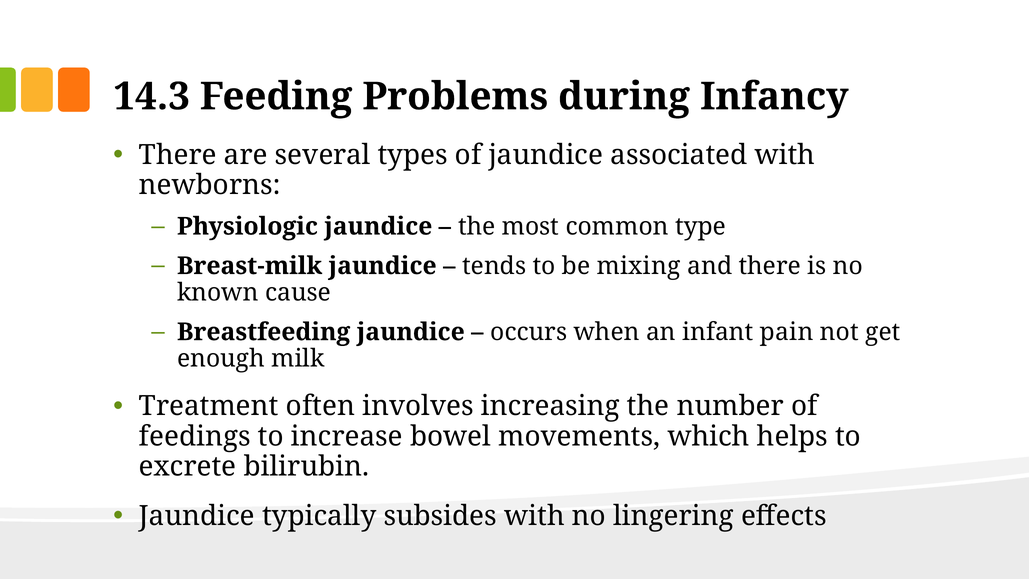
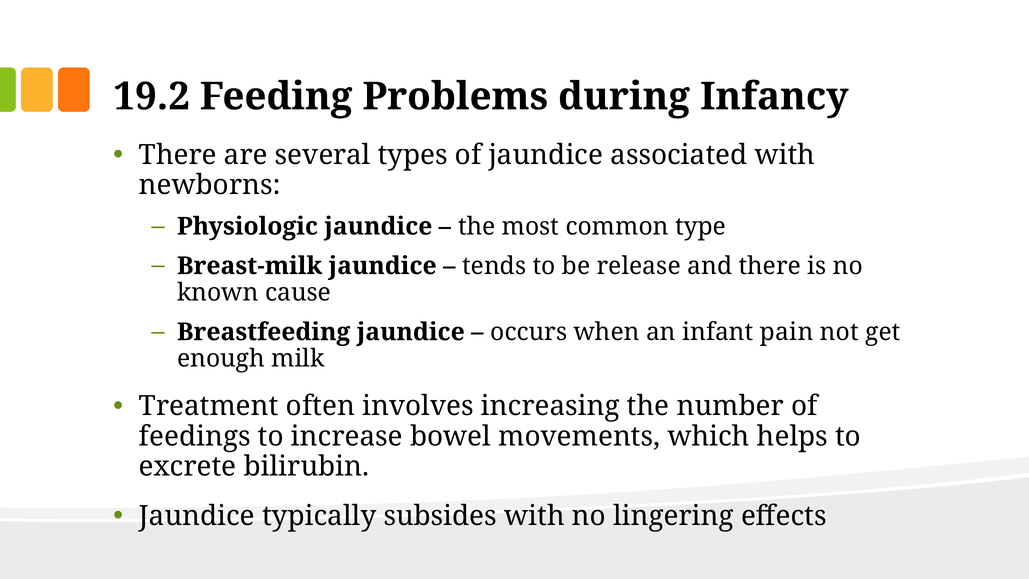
14.3: 14.3 -> 19.2
mixing: mixing -> release
